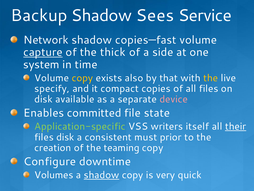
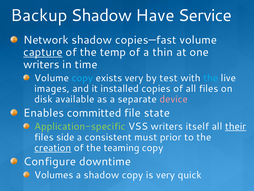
Sees: Sees -> Have
thick: thick -> temp
side: side -> thin
system at (41, 64): system -> writers
copy at (82, 78) colour: yellow -> light blue
exists also: also -> very
that: that -> test
the at (211, 78) colour: yellow -> light blue
specify: specify -> images
compact: compact -> installed
files disk: disk -> side
creation underline: none -> present
shadow at (101, 175) underline: present -> none
